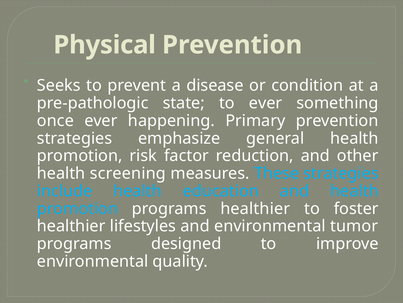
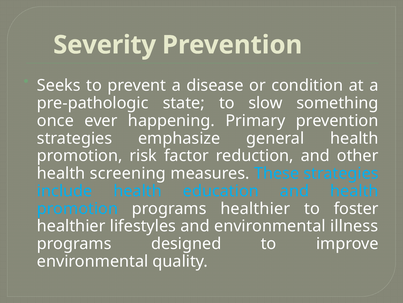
Physical: Physical -> Severity
to ever: ever -> slow
tumor: tumor -> illness
